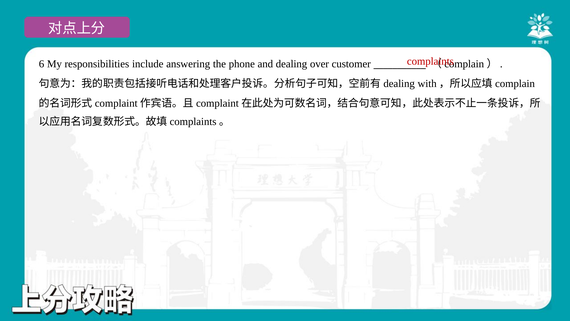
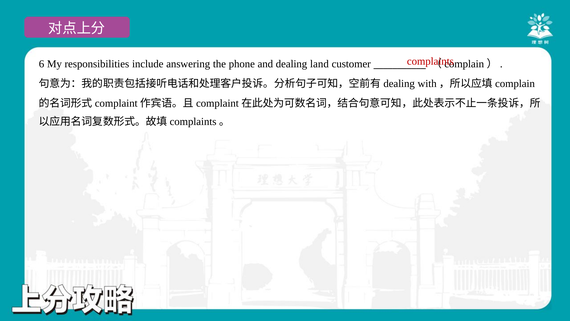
over: over -> land
